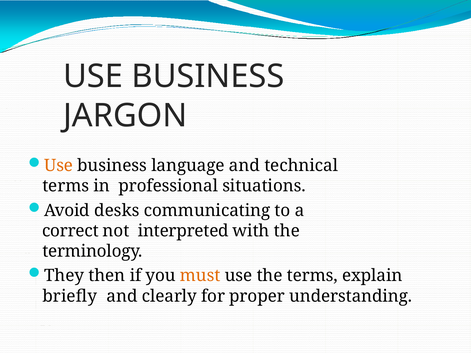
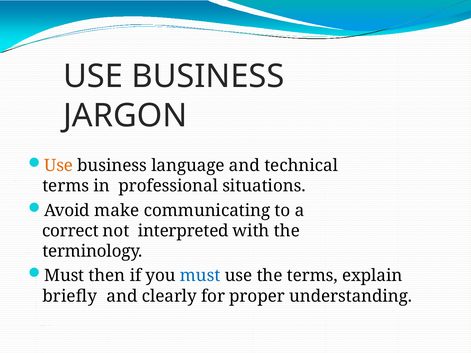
desks: desks -> make
They at (64, 276): They -> Must
must at (200, 276) colour: orange -> blue
